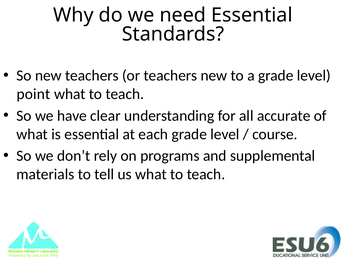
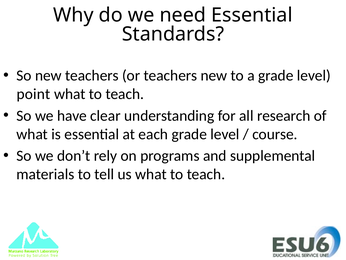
accurate: accurate -> research
